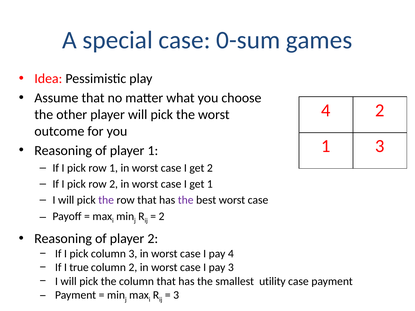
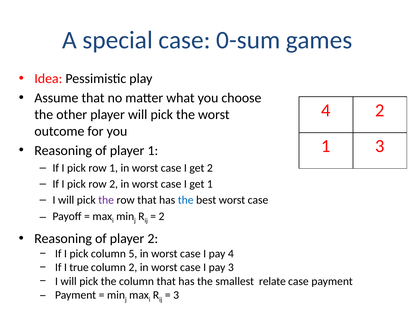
the at (186, 200) colour: purple -> blue
column 3: 3 -> 5
utility: utility -> relate
